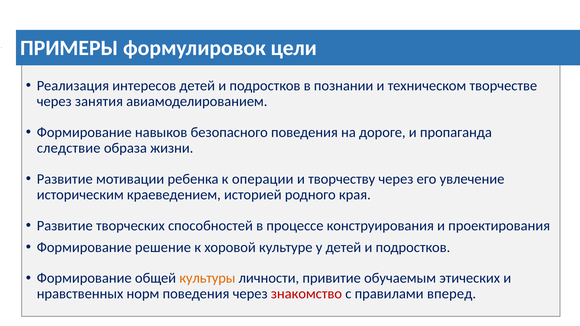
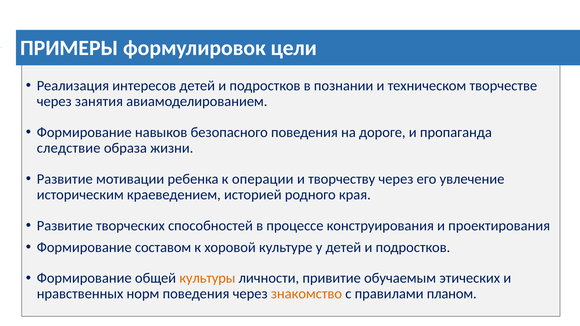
решение: решение -> составом
знакомство colour: red -> orange
вперед: вперед -> планом
